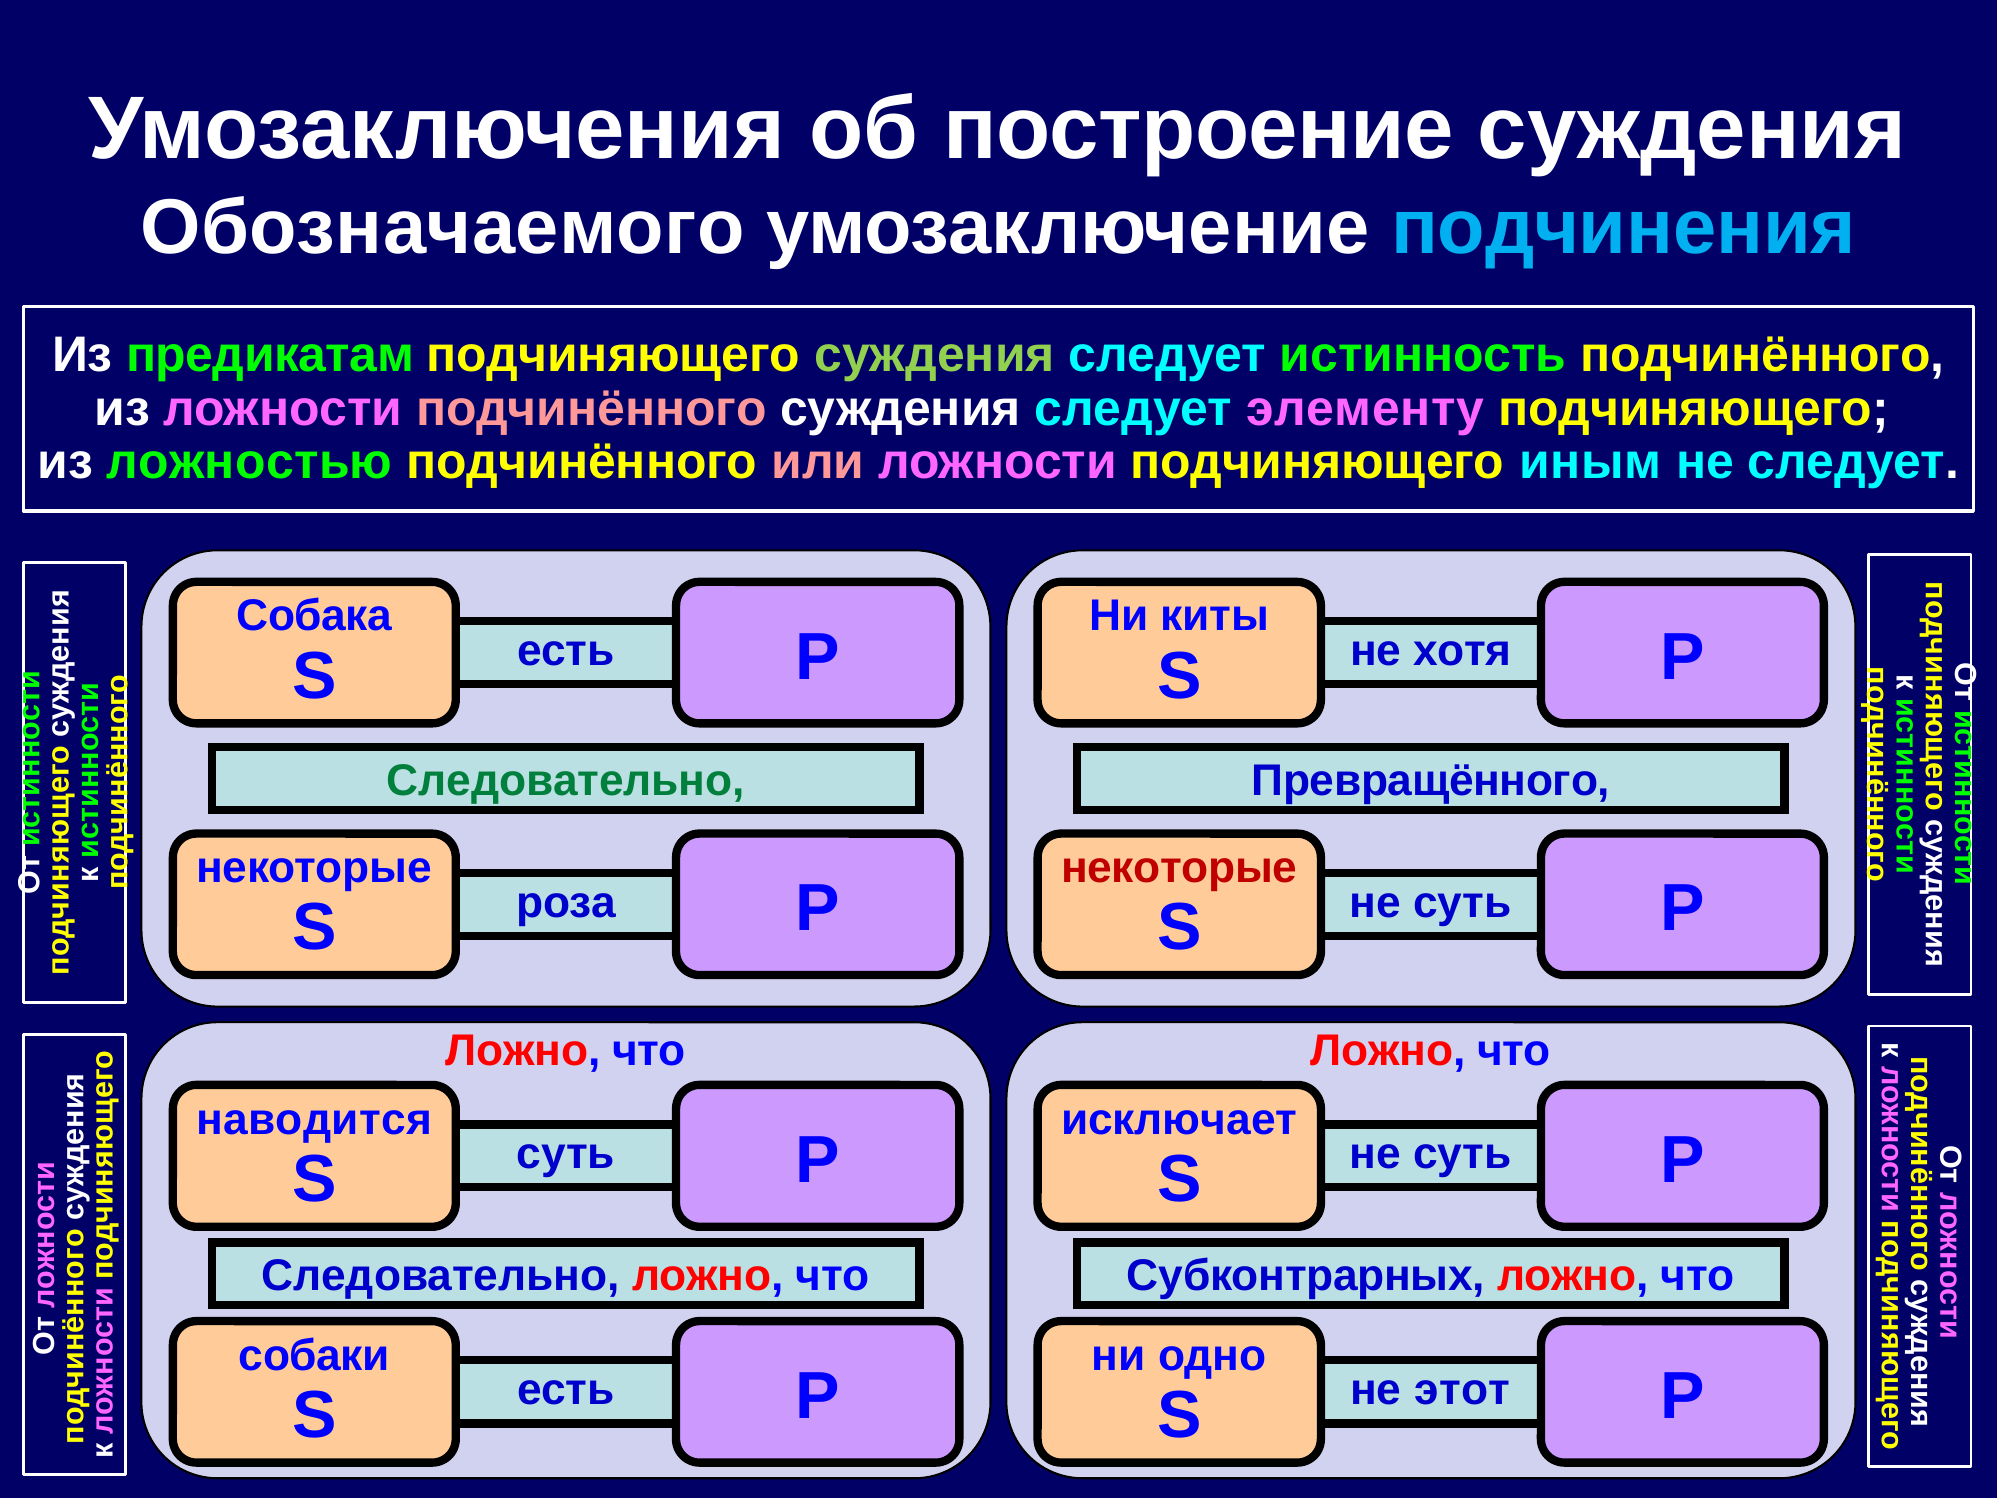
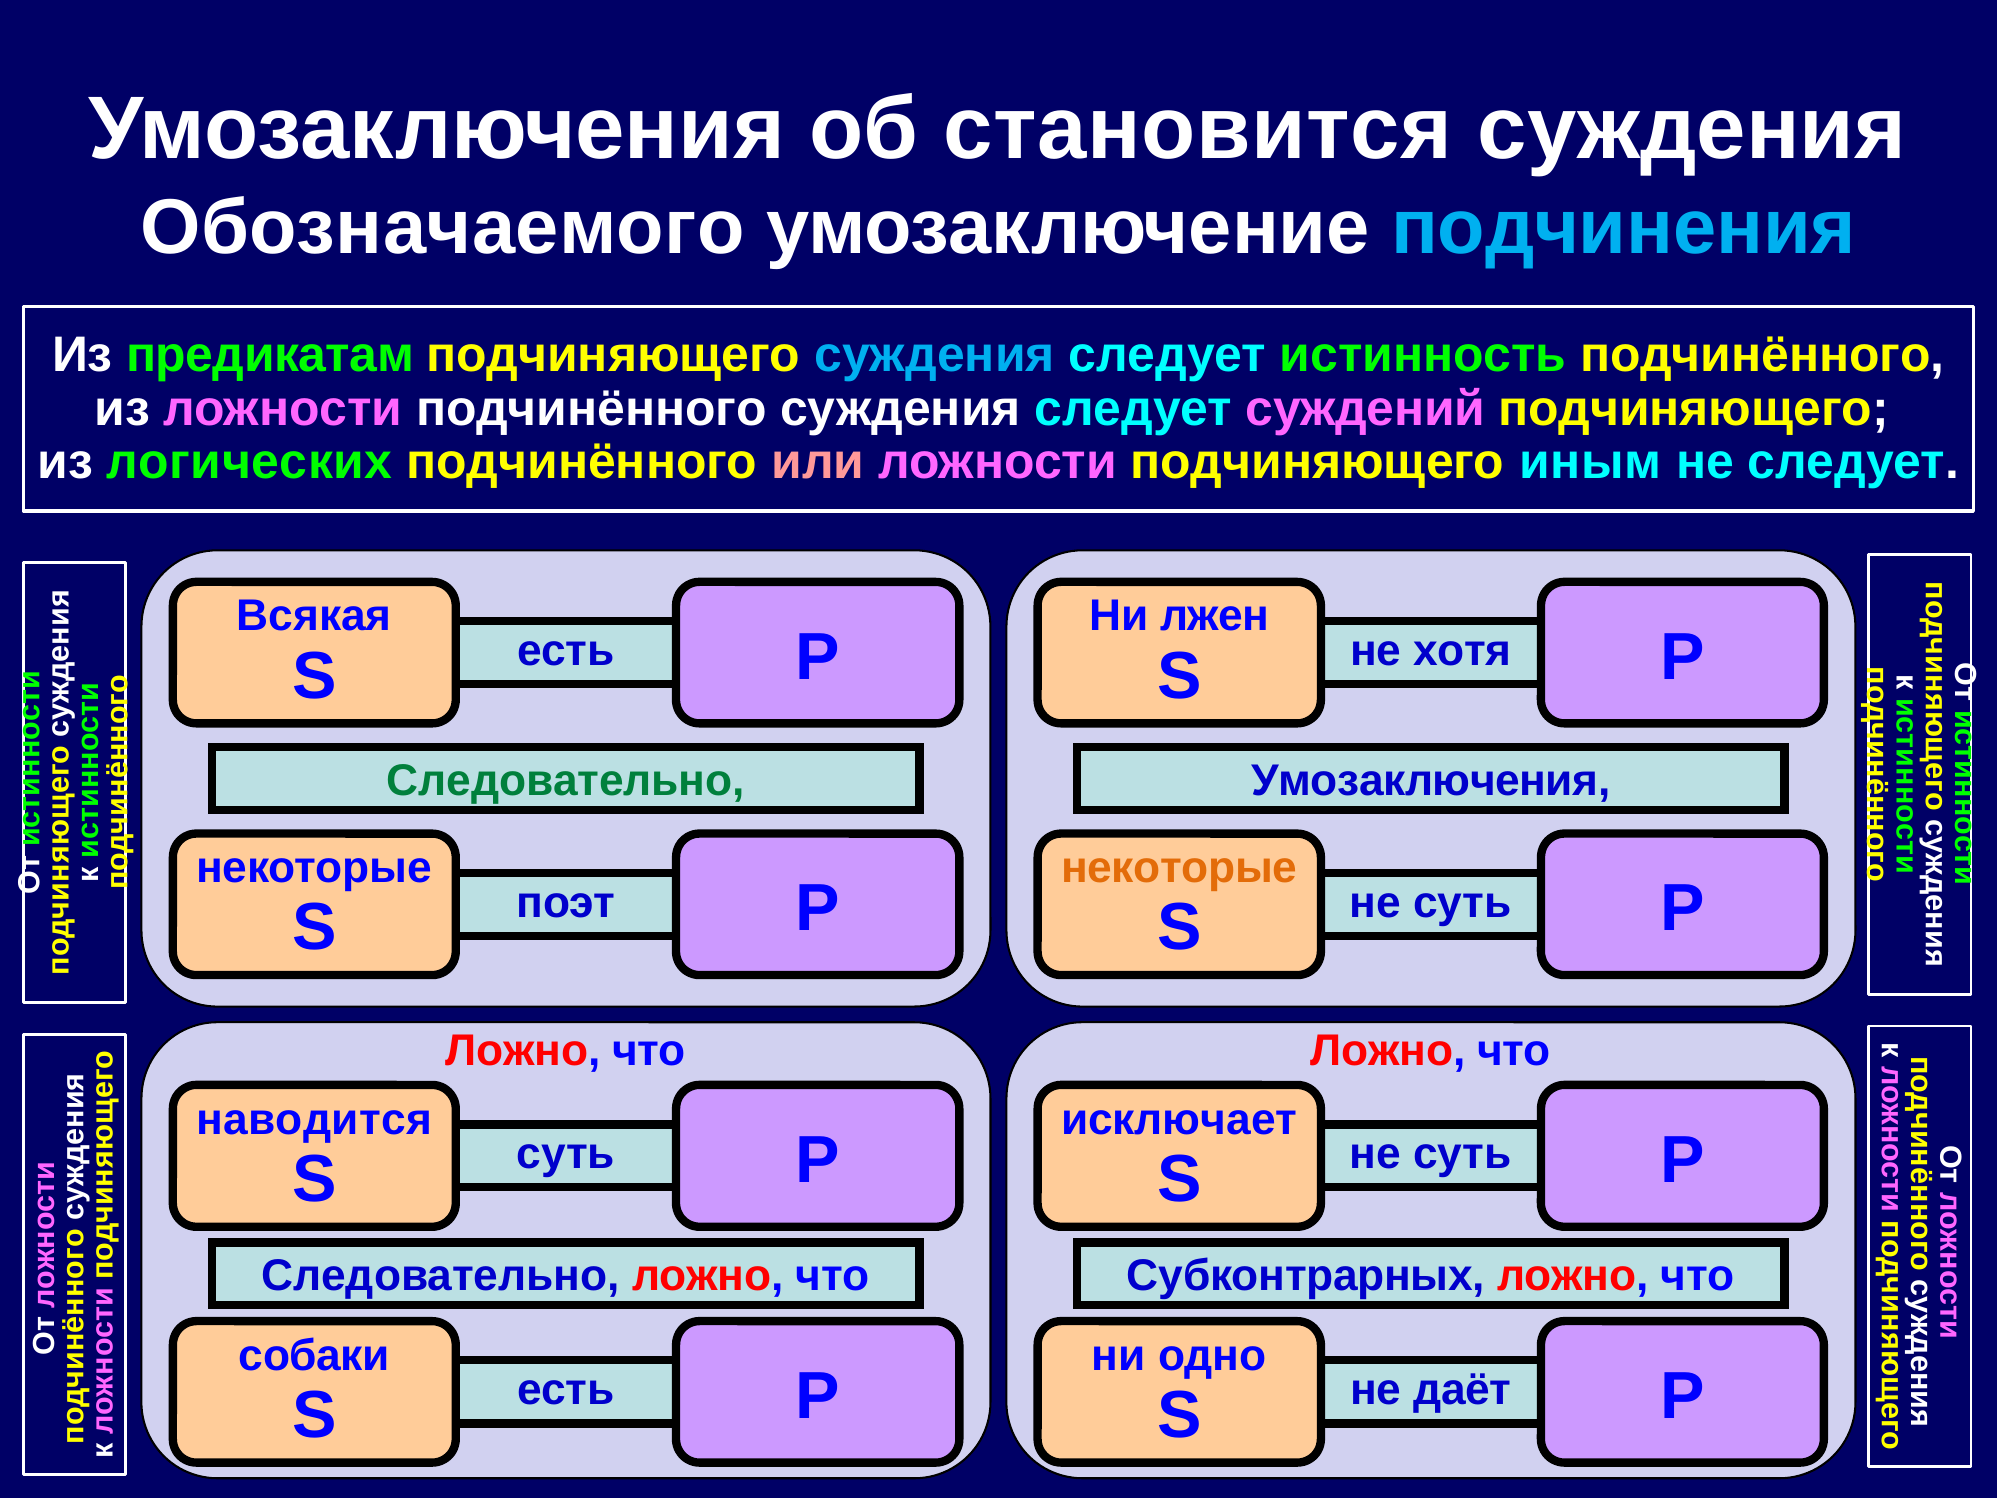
построение: построение -> становится
суждения at (935, 355) colour: light green -> light blue
подчинённого at (591, 408) colour: pink -> white
элементу: элементу -> суждений
ложностью: ложностью -> логических
Собака: Собака -> Всякая
киты: киты -> лжен
Превращённого at (1431, 780): Превращённого -> Умозаключения
некоторые at (1179, 868) colour: red -> orange
роза: роза -> поэт
этот: этот -> даёт
